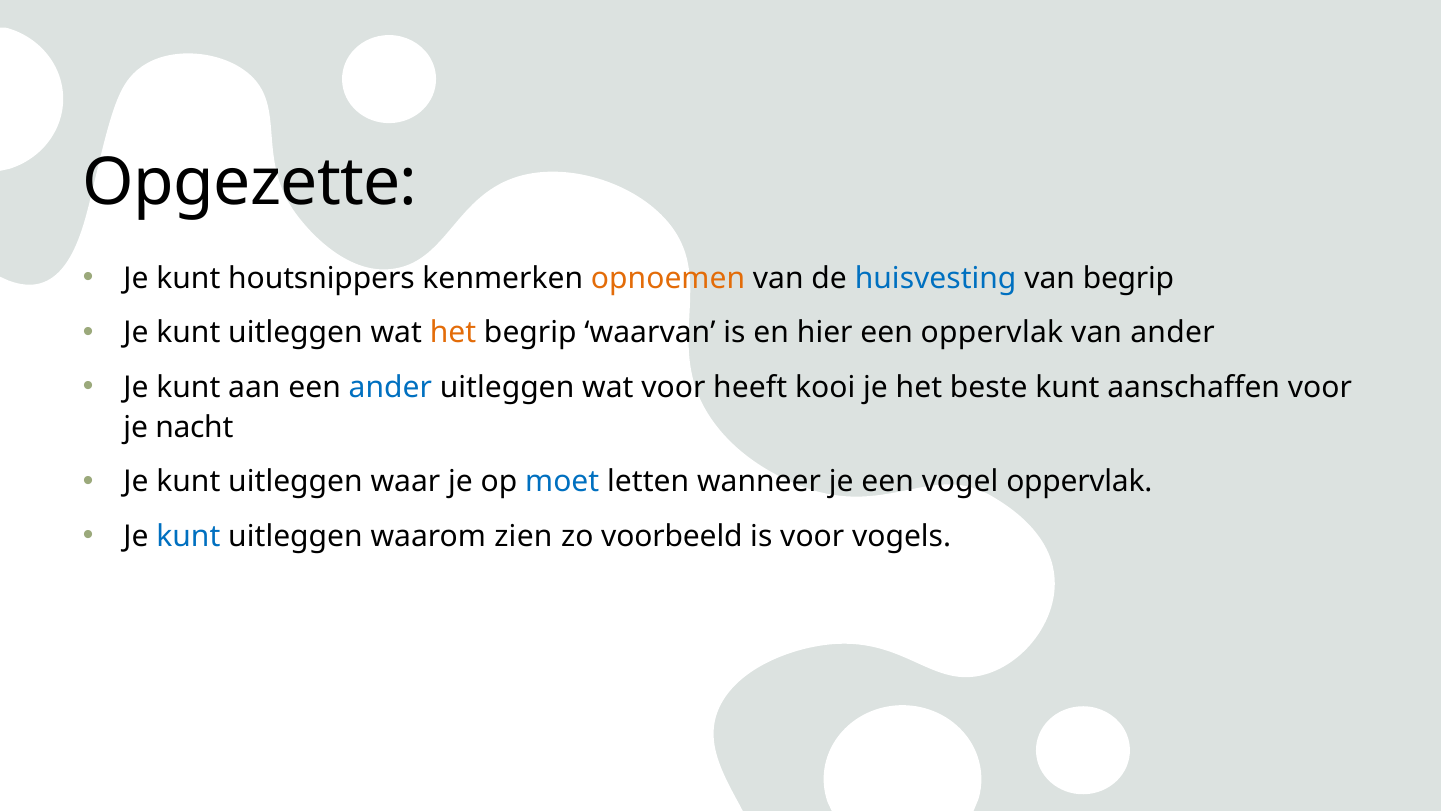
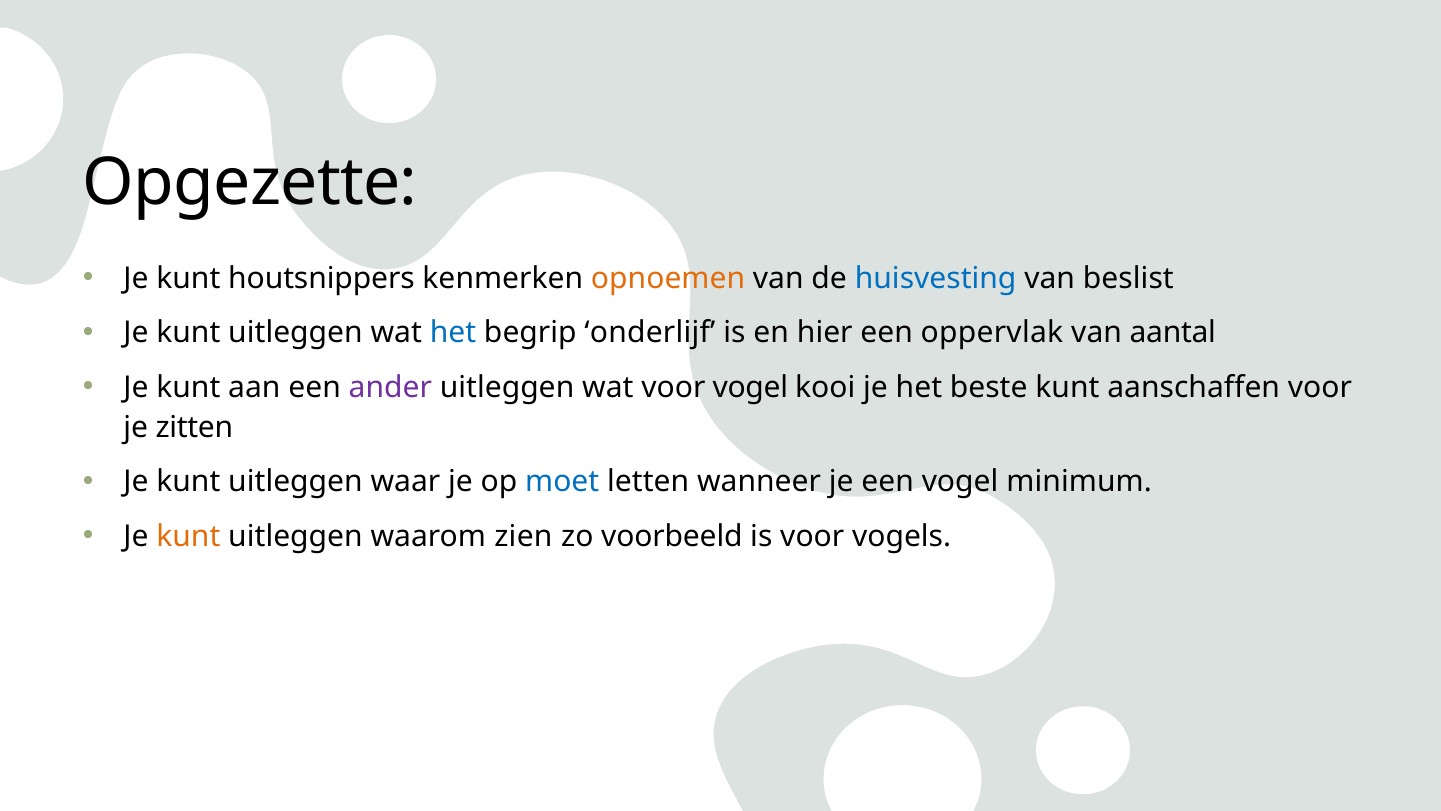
van begrip: begrip -> beslist
het at (453, 333) colour: orange -> blue
waarvan: waarvan -> onderlijf
van ander: ander -> aantal
ander at (390, 387) colour: blue -> purple
voor heeft: heeft -> vogel
nacht: nacht -> zitten
vogel oppervlak: oppervlak -> minimum
kunt at (188, 536) colour: blue -> orange
